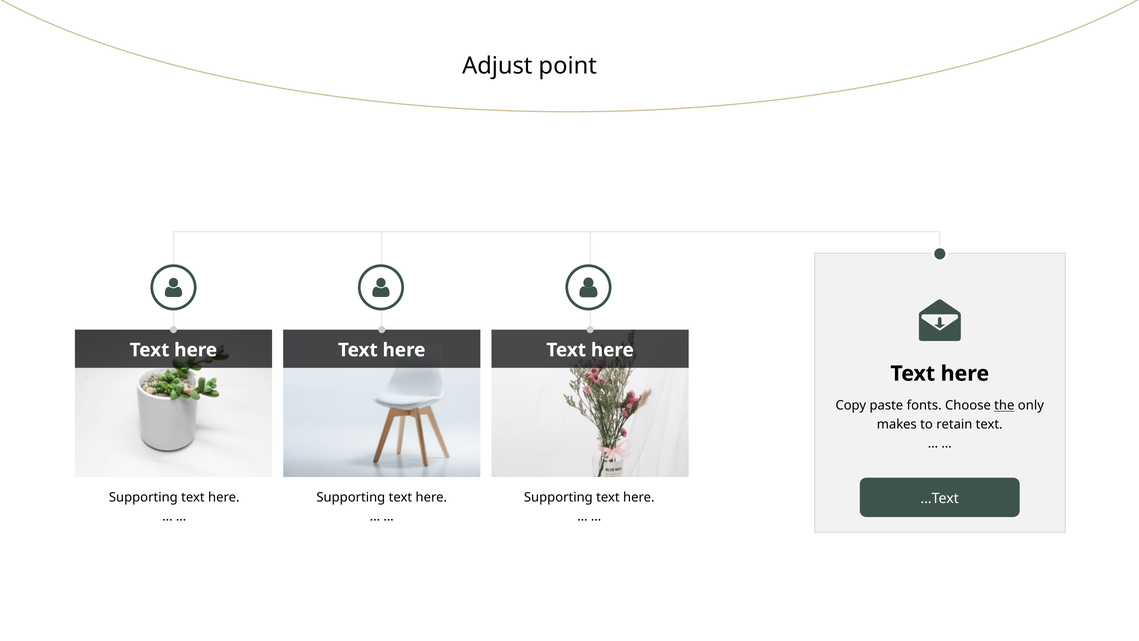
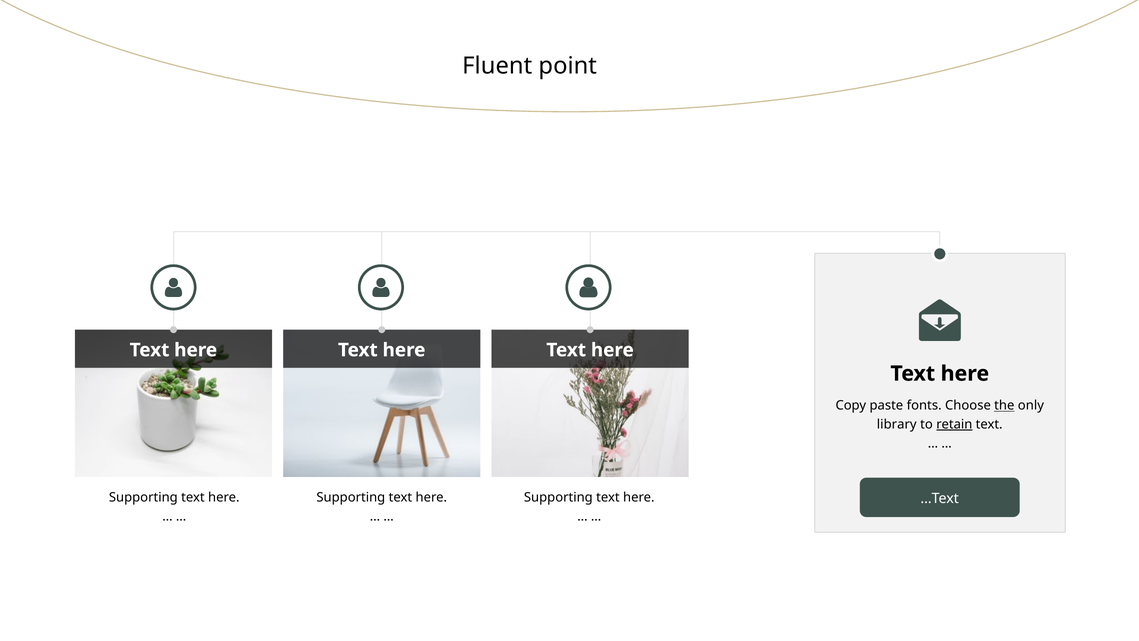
Adjust: Adjust -> Fluent
makes: makes -> library
retain underline: none -> present
